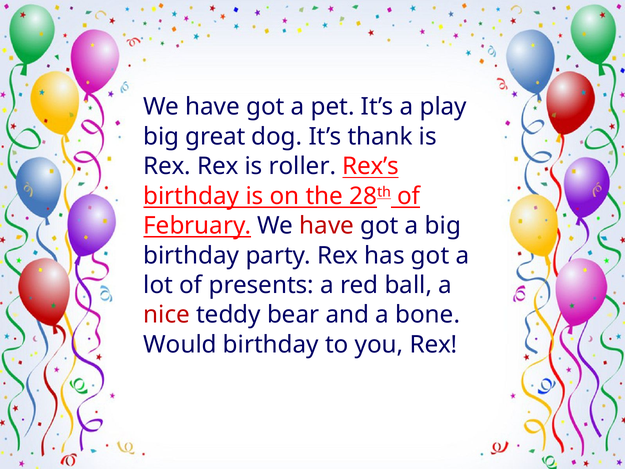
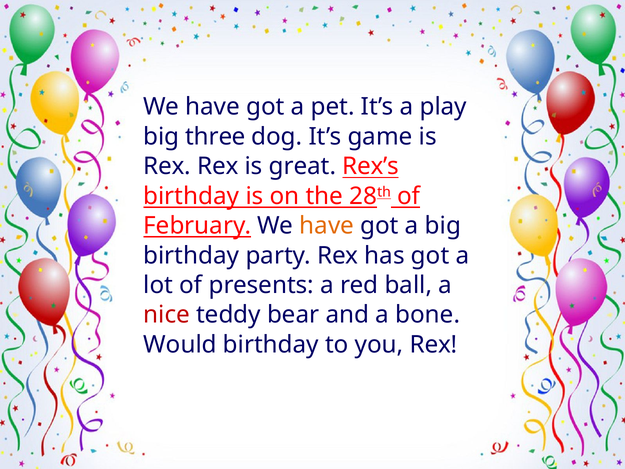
great: great -> three
thank: thank -> game
roller: roller -> great
have at (327, 226) colour: red -> orange
